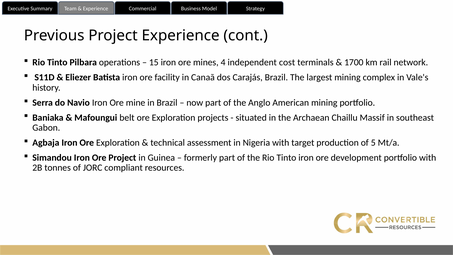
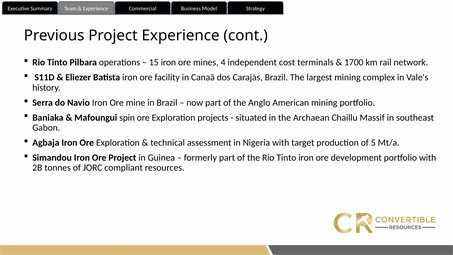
belt: belt -> spin
